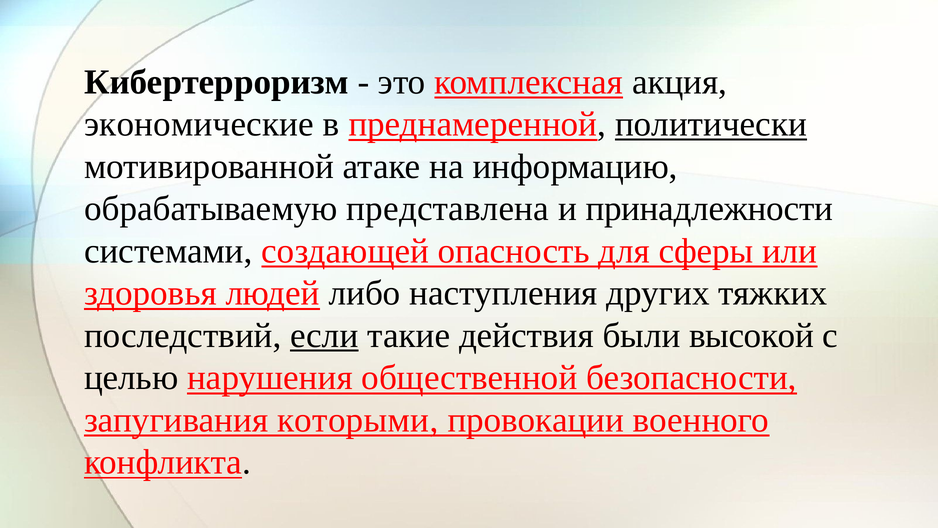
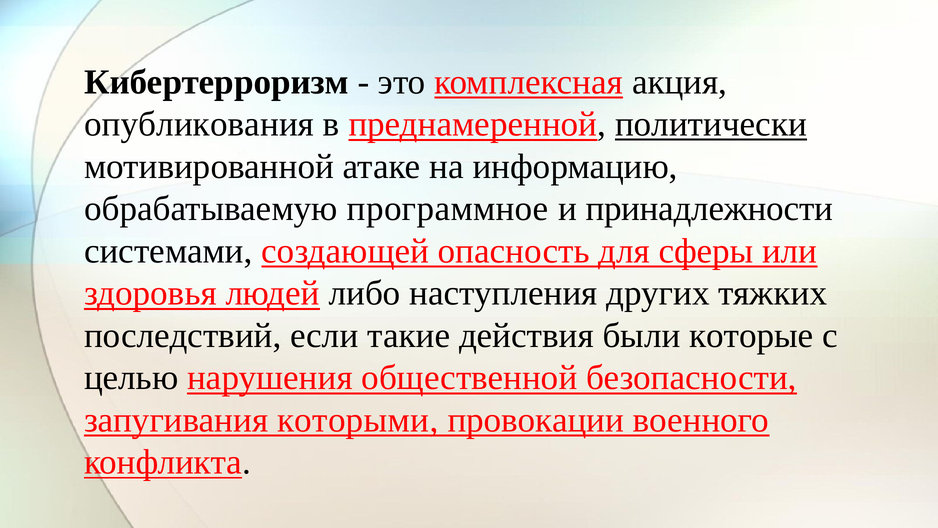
экономические: экономические -> опубликования
представлена: представлена -> программное
если underline: present -> none
высокой: высокой -> которые
